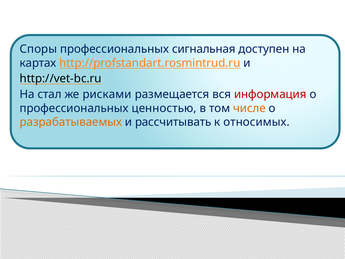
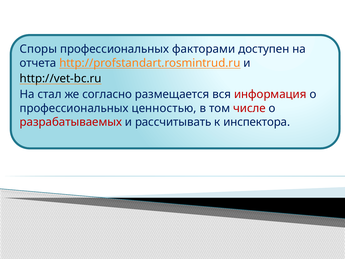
сигнальная: сигнальная -> факторами
картах: картах -> отчета
рисками: рисками -> согласно
числе colour: orange -> red
разрабатываемых colour: orange -> red
относимых: относимых -> инспектора
